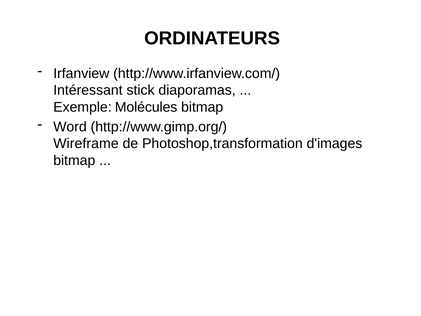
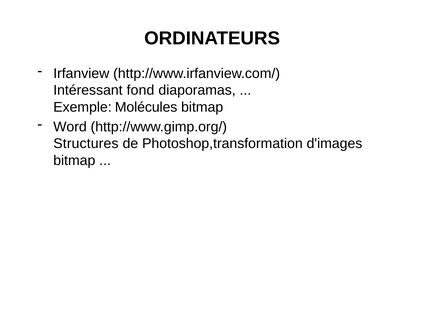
stick: stick -> fond
Wireframe: Wireframe -> Structures
